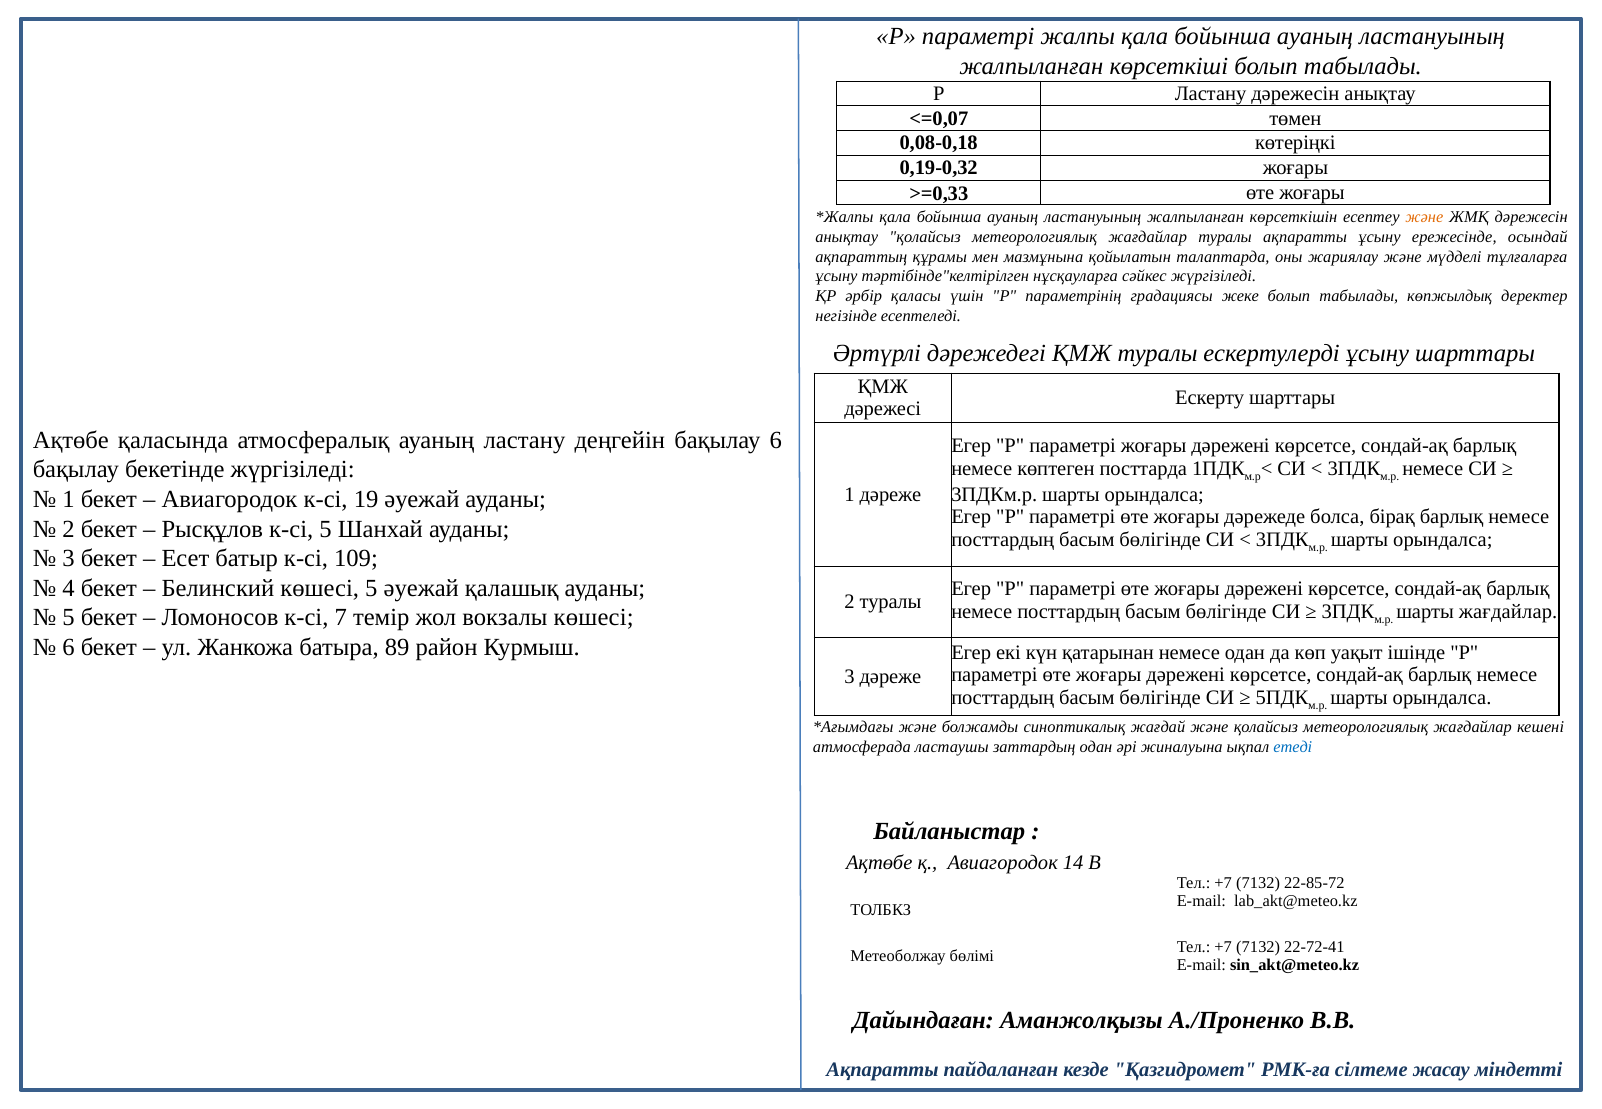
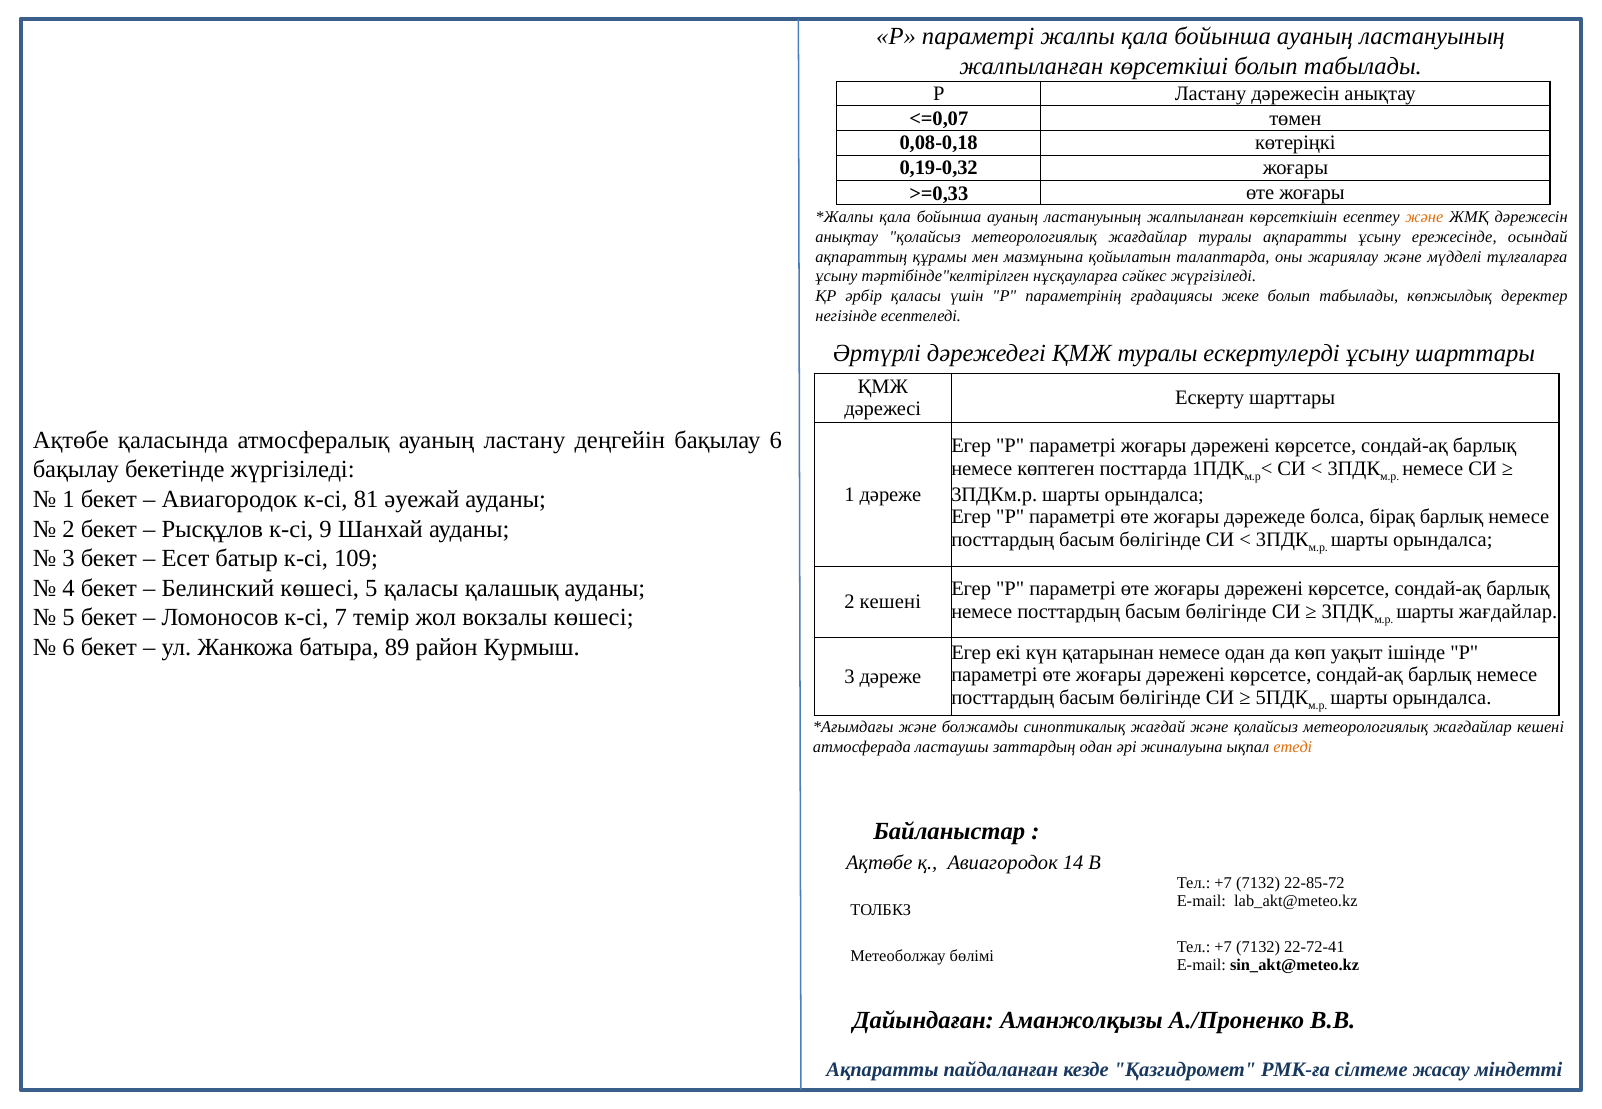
19: 19 -> 81
к-сі 5: 5 -> 9
5 әуежай: әуежай -> қаласы
2 туралы: туралы -> кешені
етеді colour: blue -> orange
